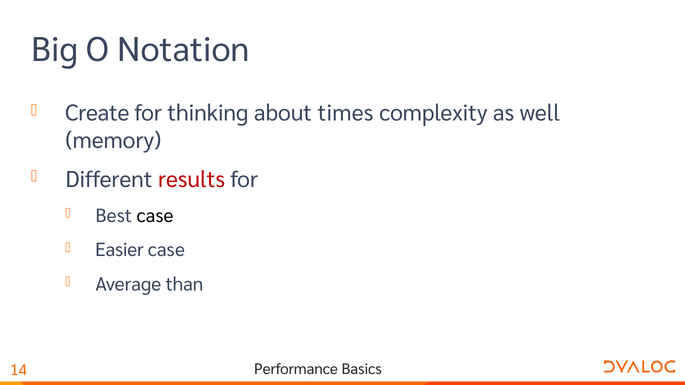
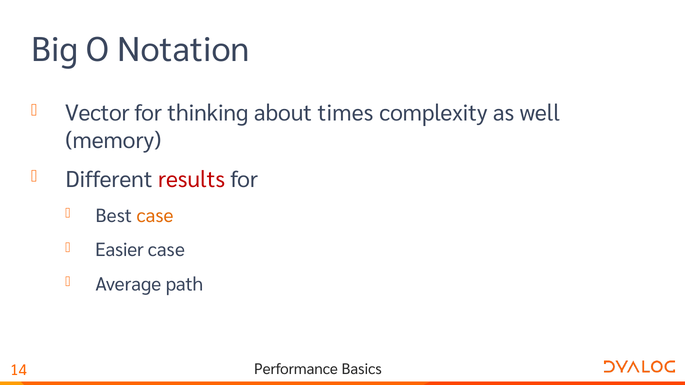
Create: Create -> Vector
case at (155, 216) colour: black -> orange
than: than -> path
